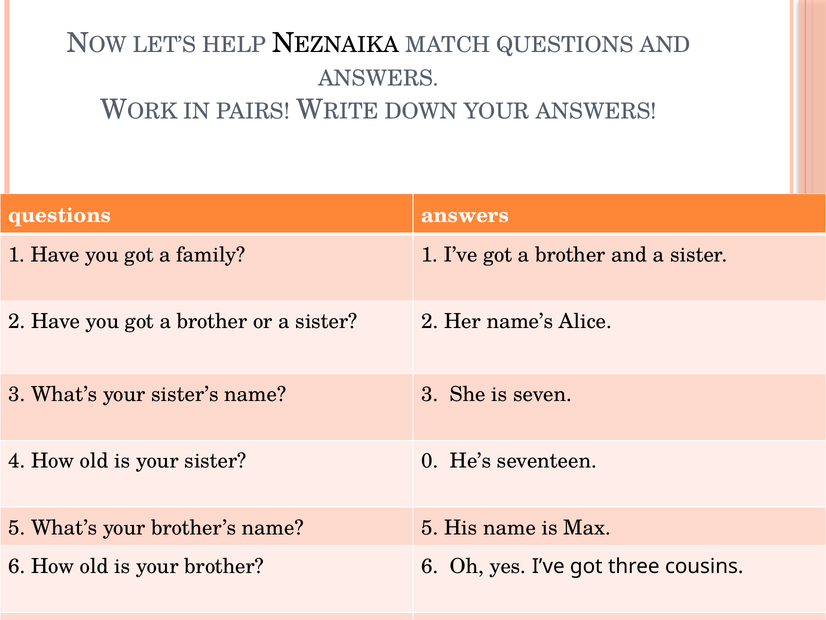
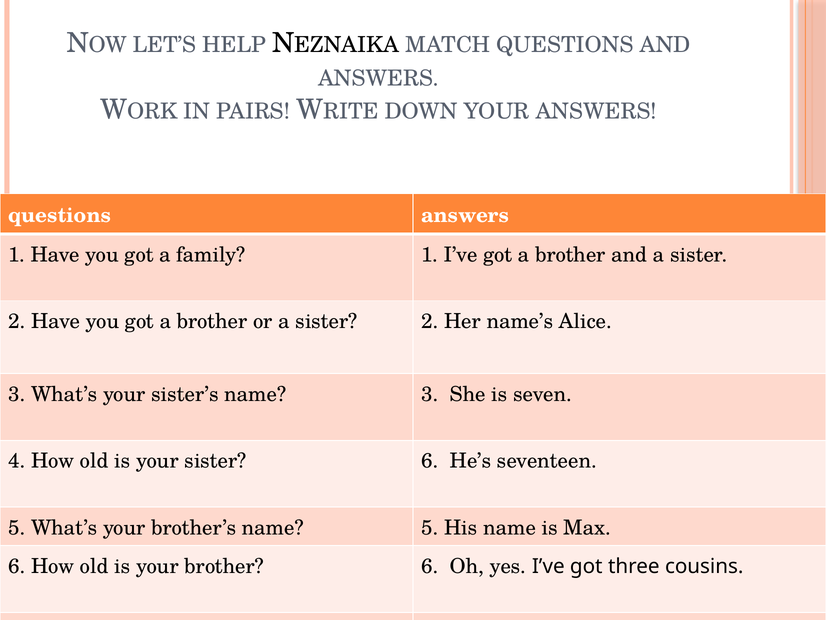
sister 0: 0 -> 6
